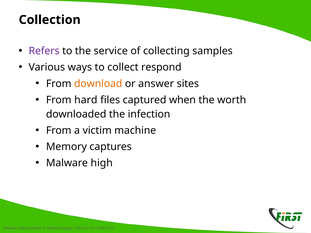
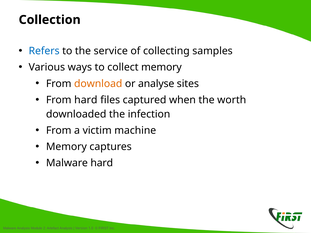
Refers colour: purple -> blue
collect respond: respond -> memory
answer: answer -> analyse
Malware high: high -> hard
